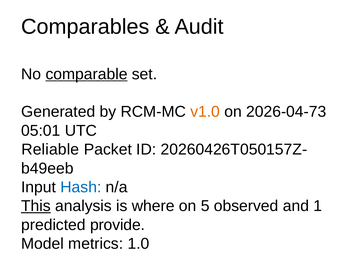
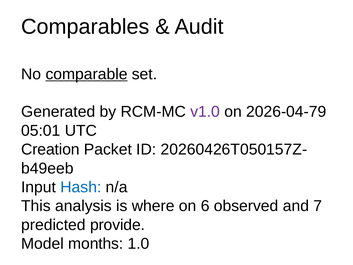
v1.0 colour: orange -> purple
2026-04-73: 2026-04-73 -> 2026-04-79
Reliable: Reliable -> Creation
This underline: present -> none
5: 5 -> 6
1: 1 -> 7
metrics: metrics -> months
